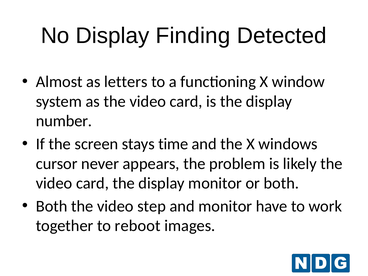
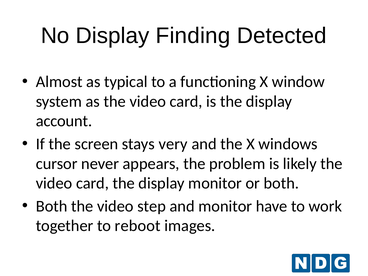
letters: letters -> typical
number: number -> account
time: time -> very
